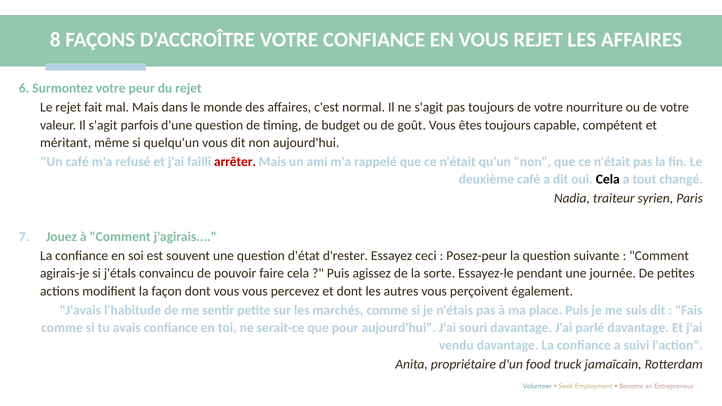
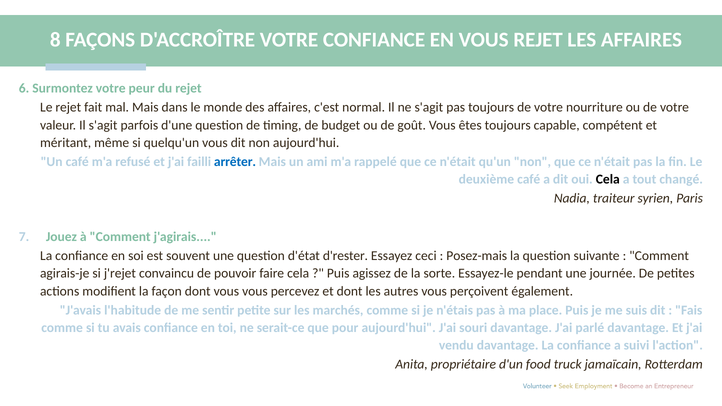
arrêter colour: red -> blue
Posez-peur: Posez-peur -> Posez-mais
j'étals: j'étals -> j'rejet
